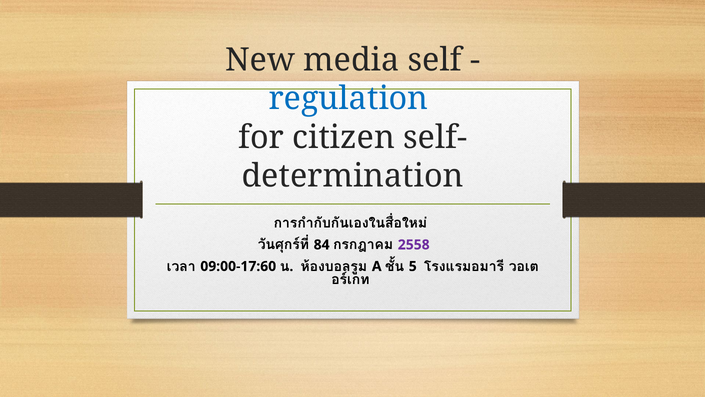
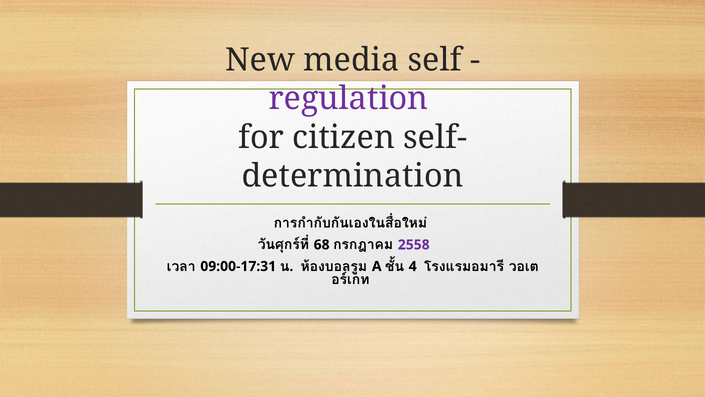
regulation colour: blue -> purple
84: 84 -> 68
09:00-17:60: 09:00-17:60 -> 09:00-17:31
5: 5 -> 4
